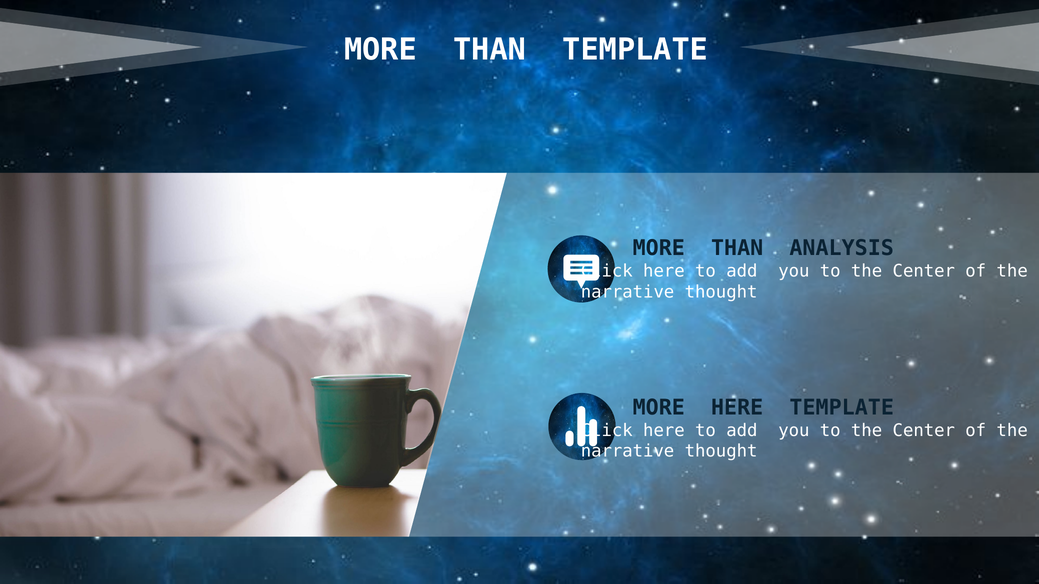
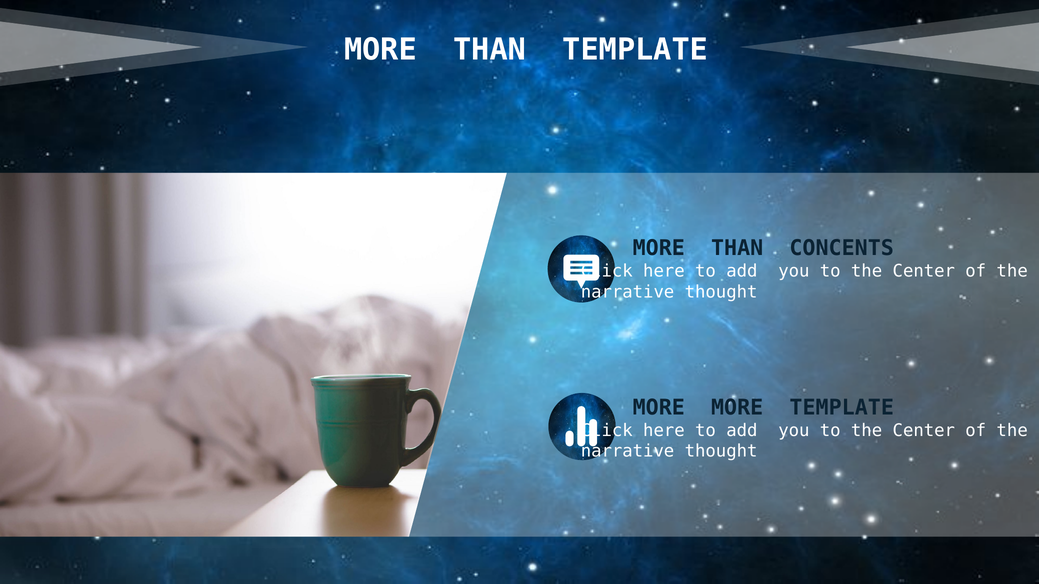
ANALYSIS: ANALYSIS -> CONCENTS
MORE HERE: HERE -> MORE
